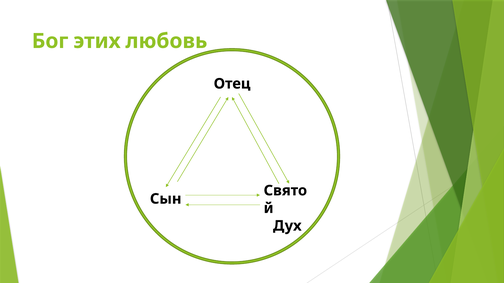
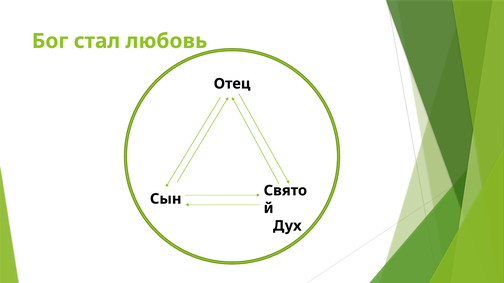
этих: этих -> стал
